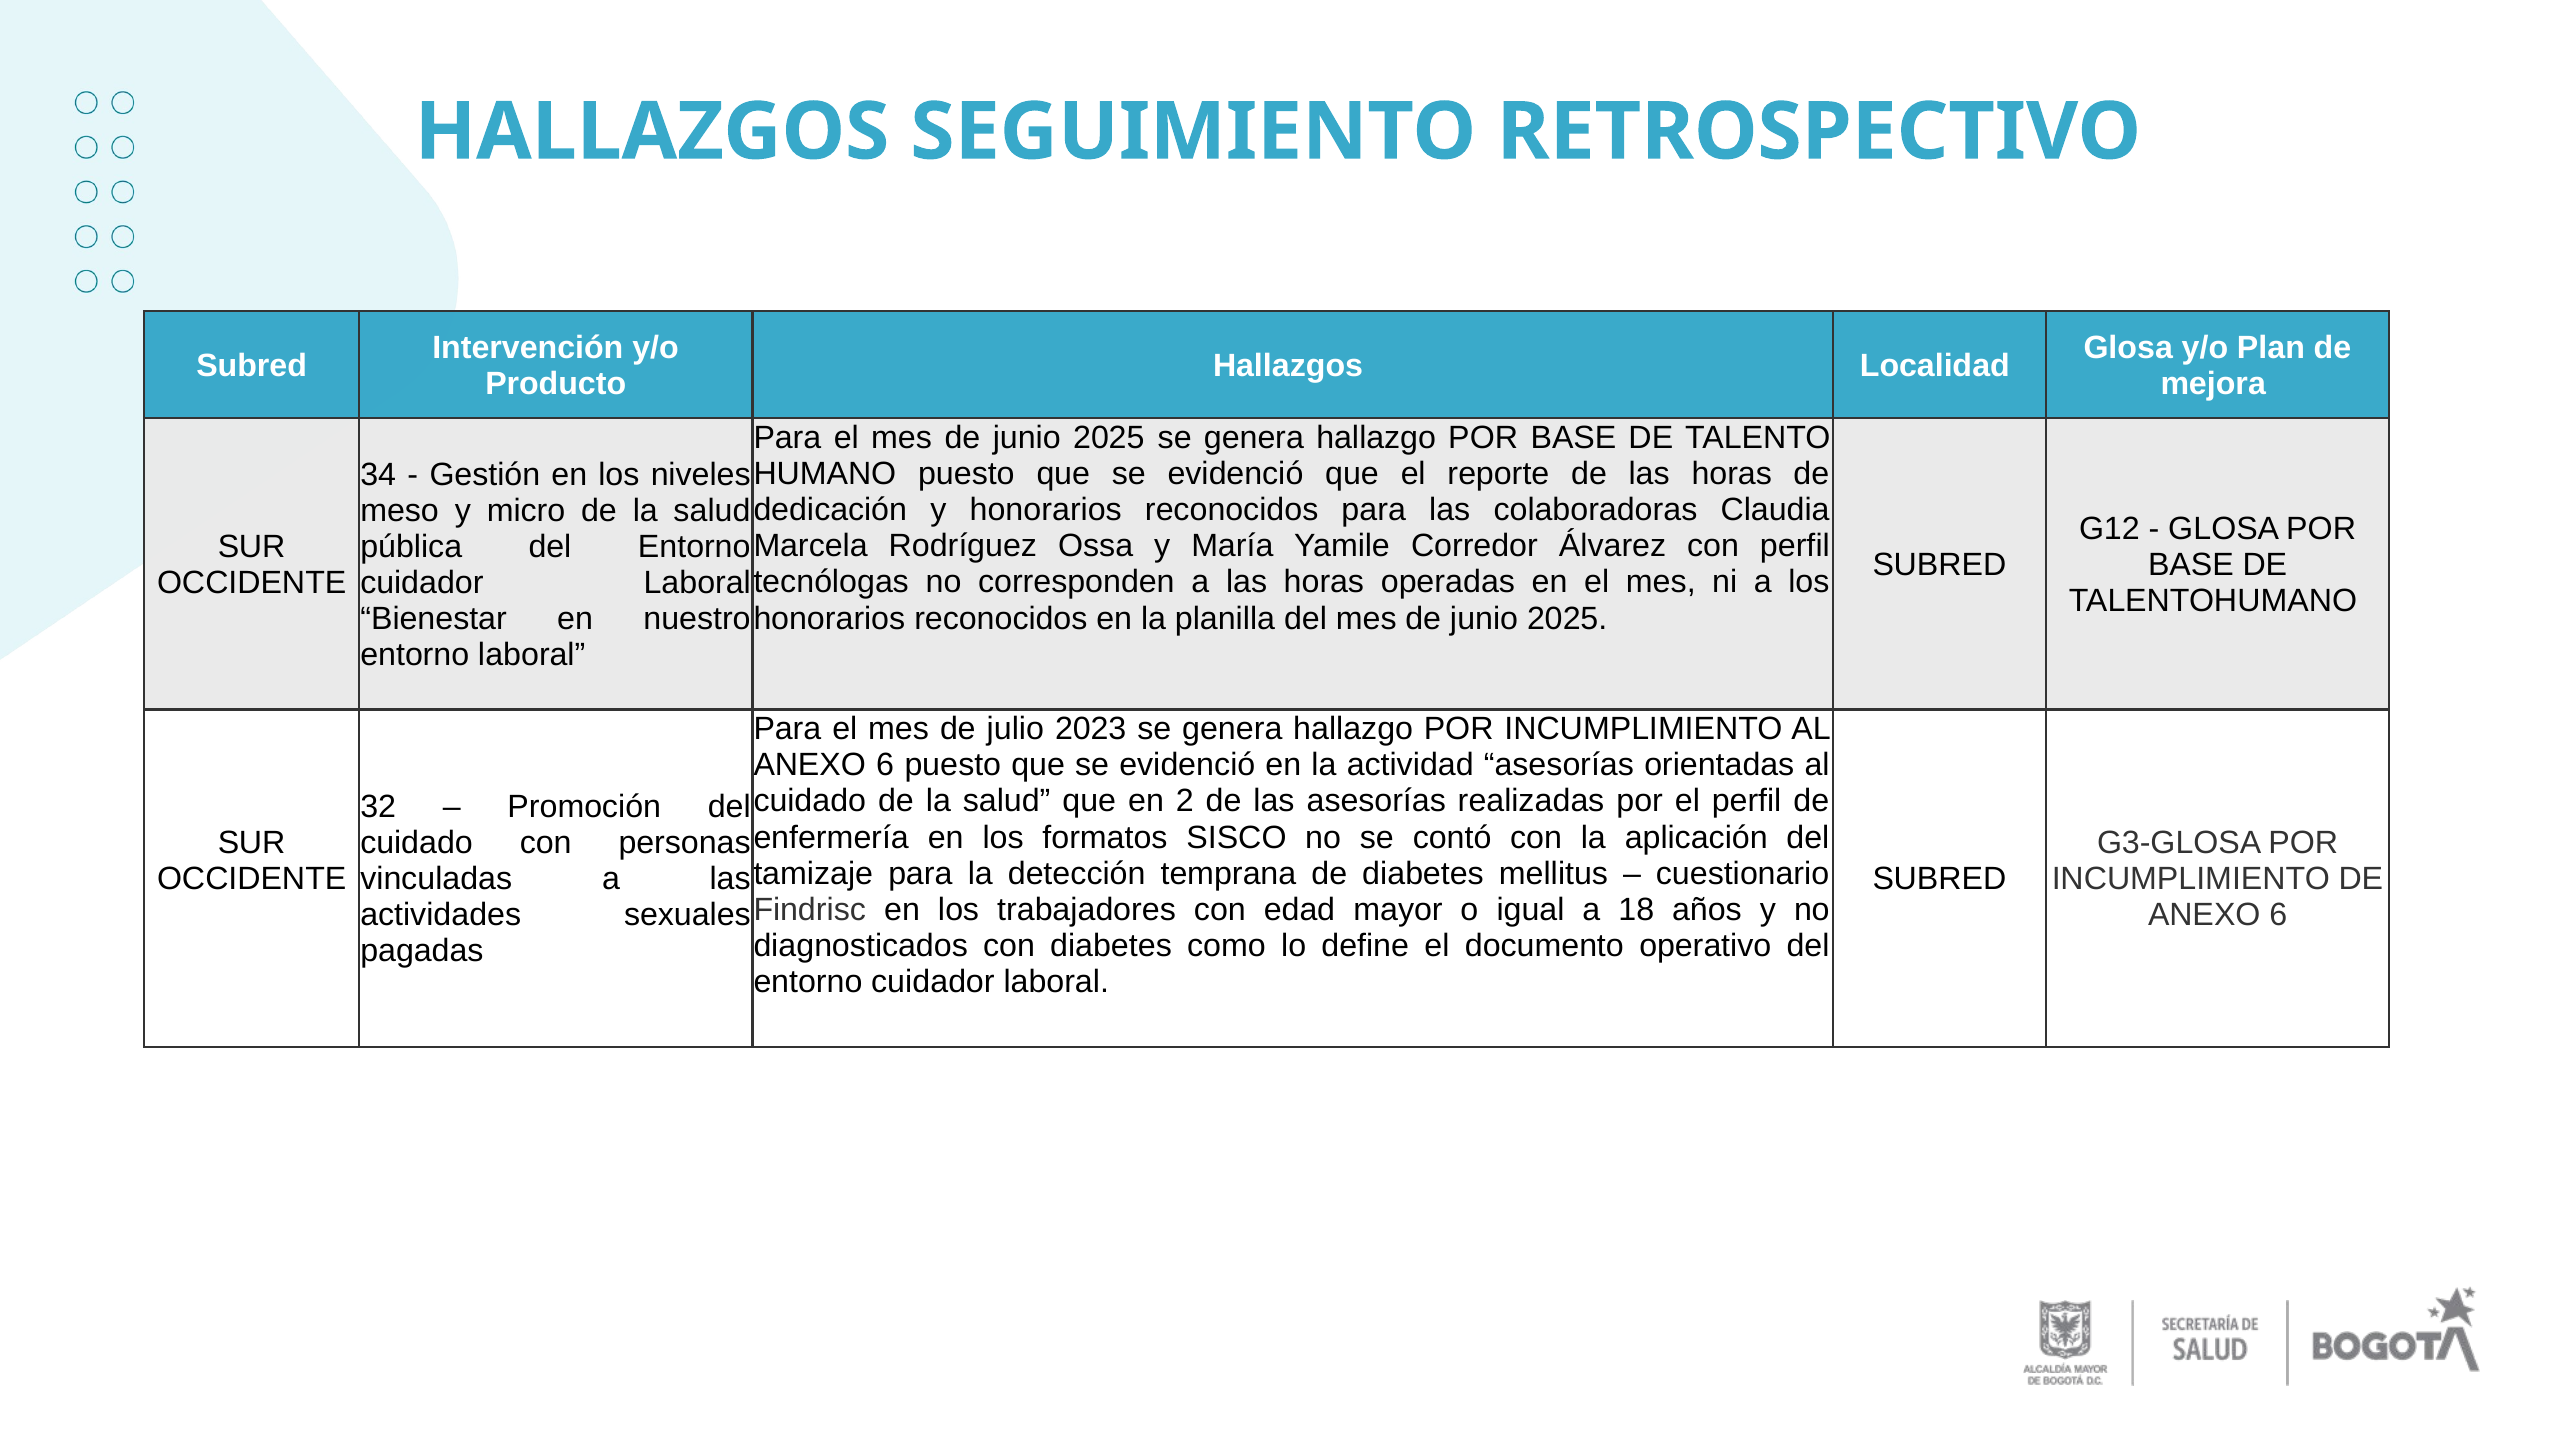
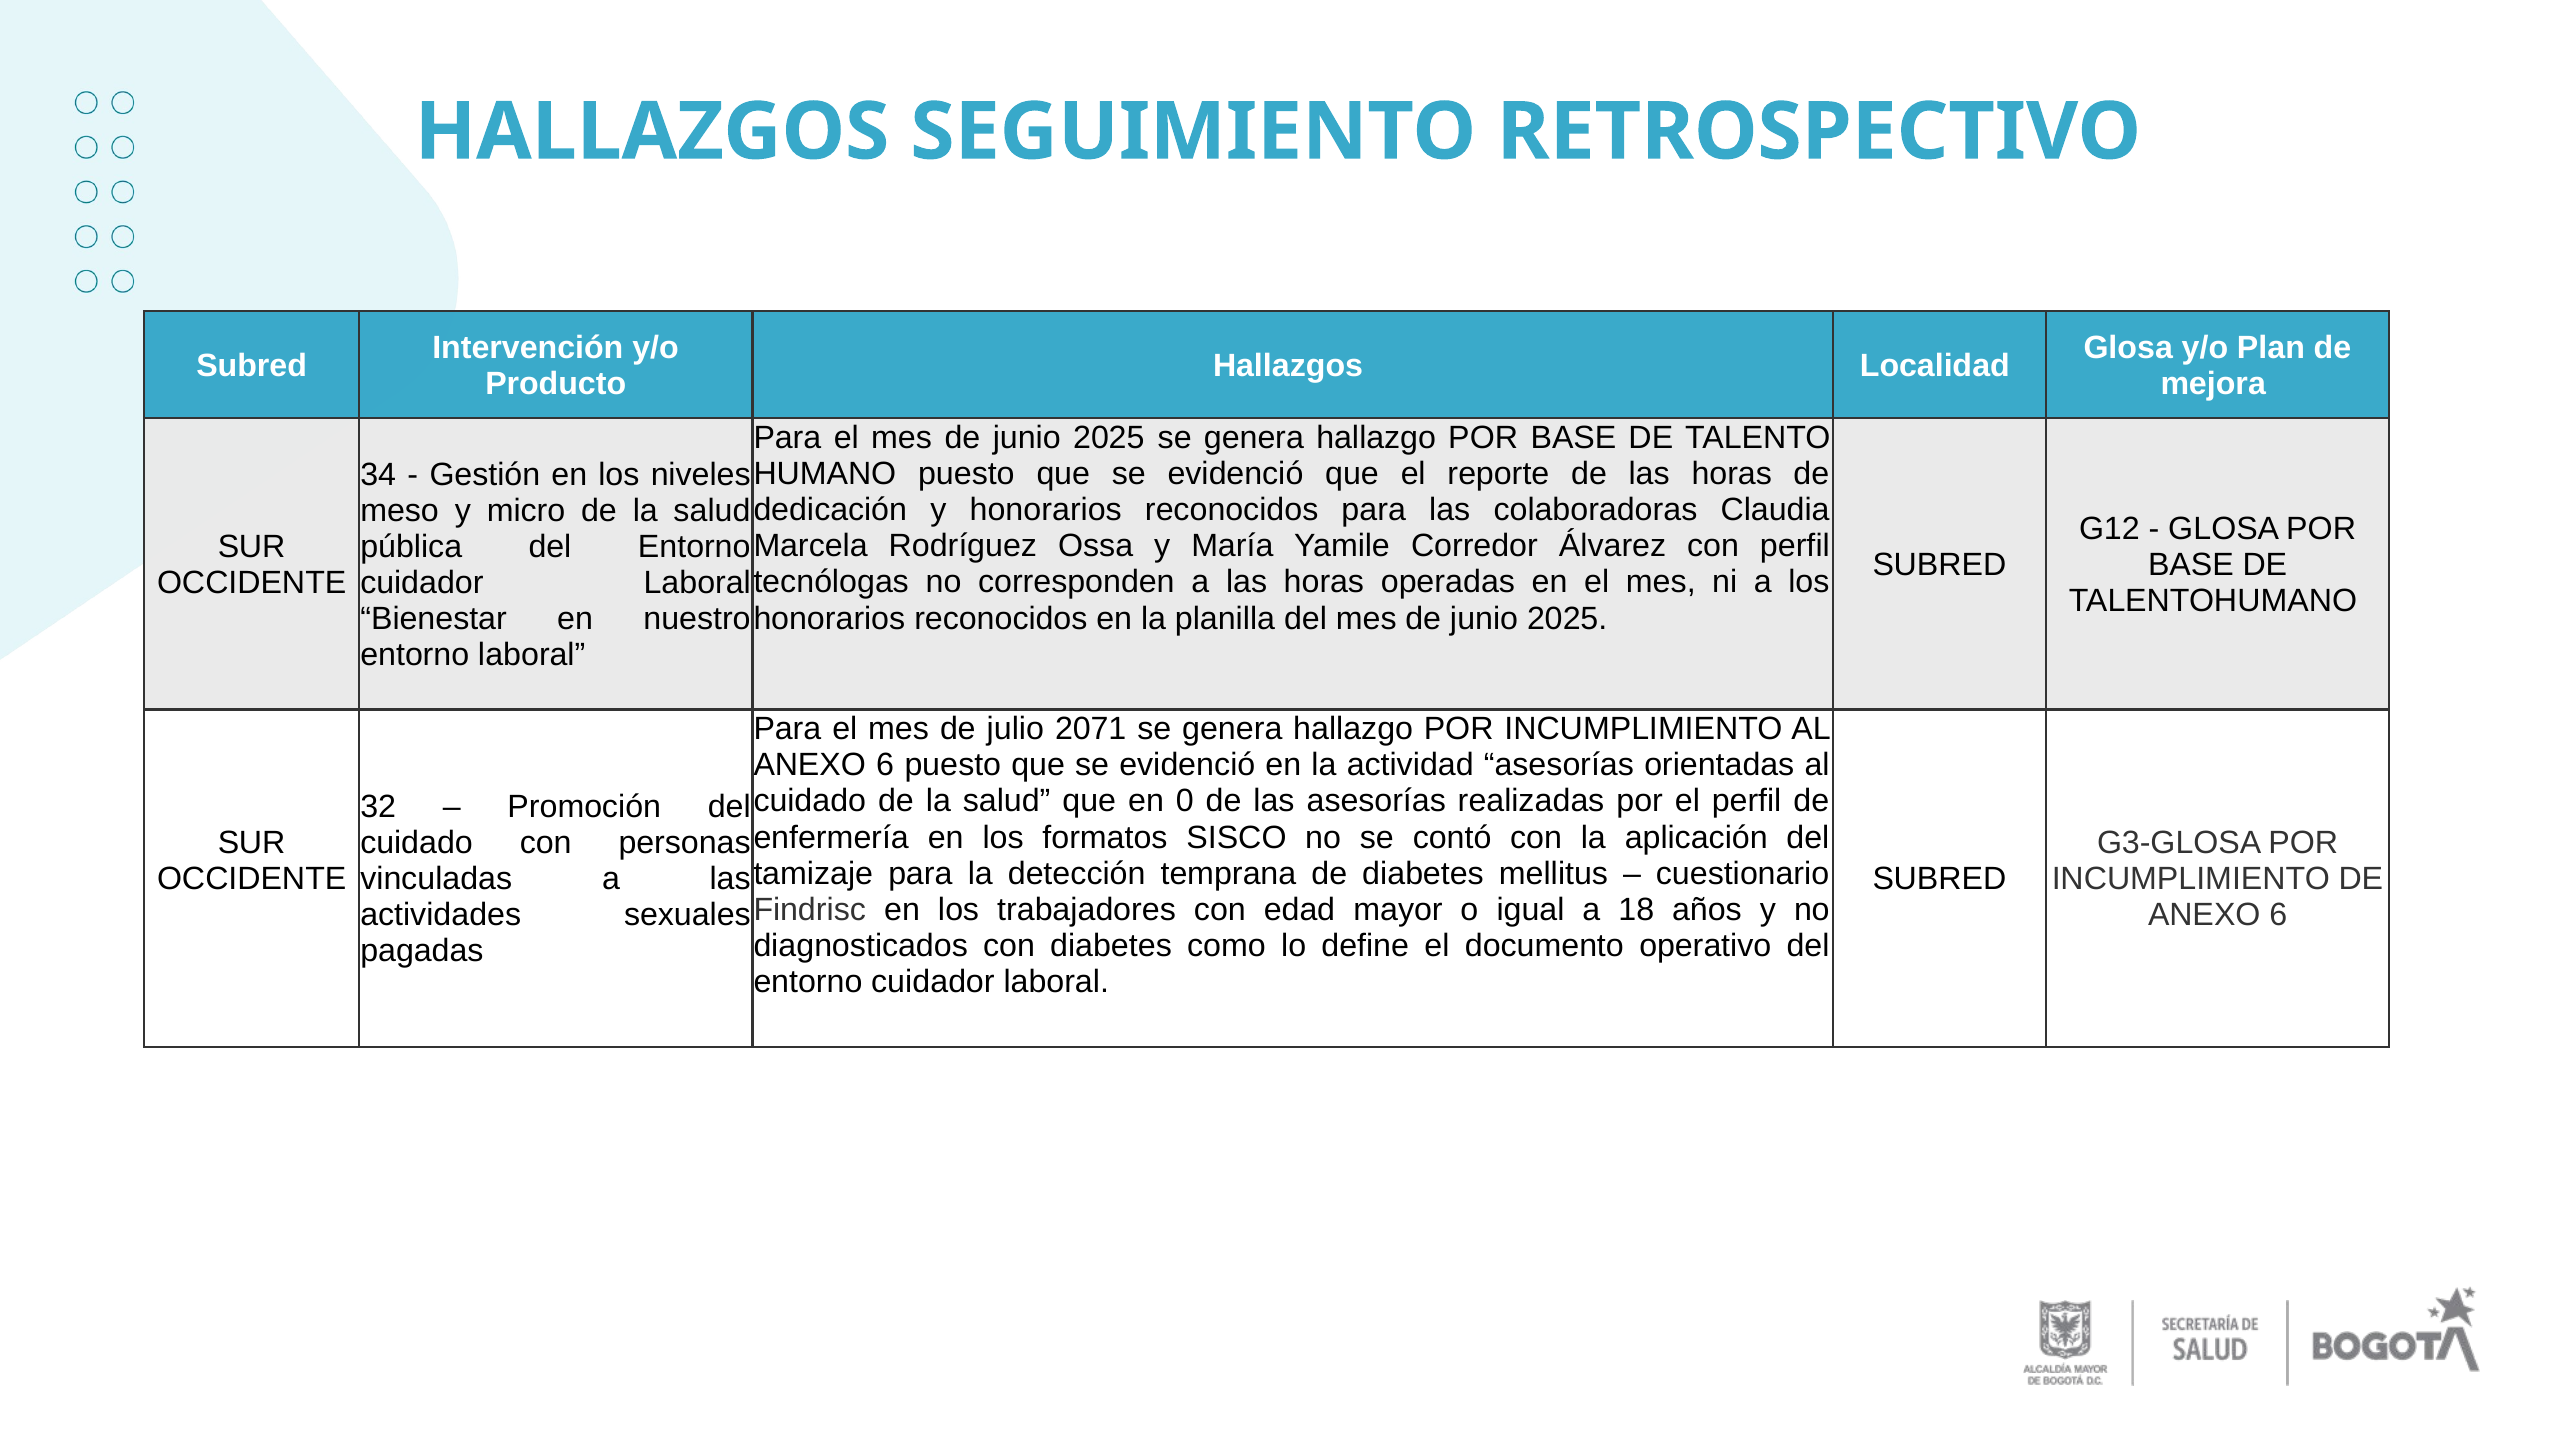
2023: 2023 -> 2071
2: 2 -> 0
